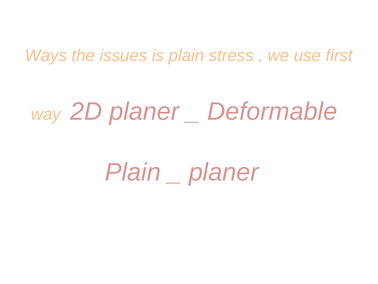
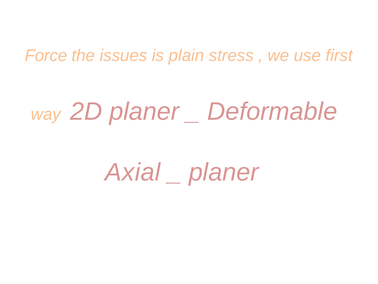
Ways: Ways -> Force
Plain at (133, 172): Plain -> Axial
